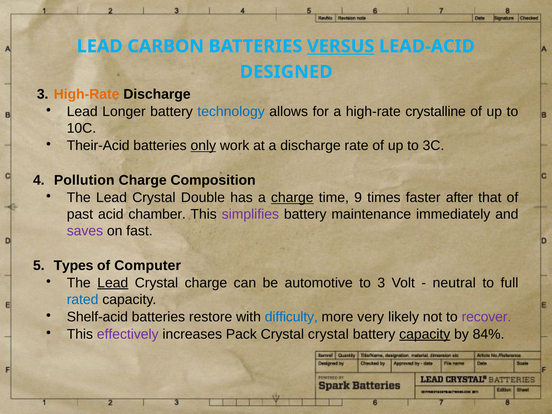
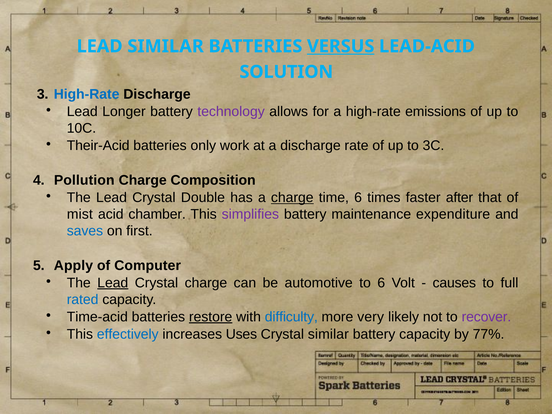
LEAD CARBON: CARBON -> SIMILAR
DESIGNED: DESIGNED -> SOLUTION
High-Rate at (87, 94) colour: orange -> blue
technology colour: blue -> purple
crystalline: crystalline -> emissions
only underline: present -> none
time 9: 9 -> 6
past: past -> mist
immediately: immediately -> expenditure
saves colour: purple -> blue
fast: fast -> first
Types: Types -> Apply
to 3: 3 -> 6
neutral: neutral -> causes
Shelf-acid: Shelf-acid -> Time-acid
restore underline: none -> present
effectively colour: purple -> blue
Pack: Pack -> Uses
Crystal crystal: crystal -> similar
capacity at (425, 334) underline: present -> none
84%: 84% -> 77%
